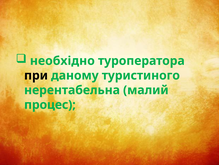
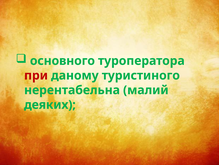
необхідно: необхідно -> основного
при colour: black -> red
процес: процес -> деяких
